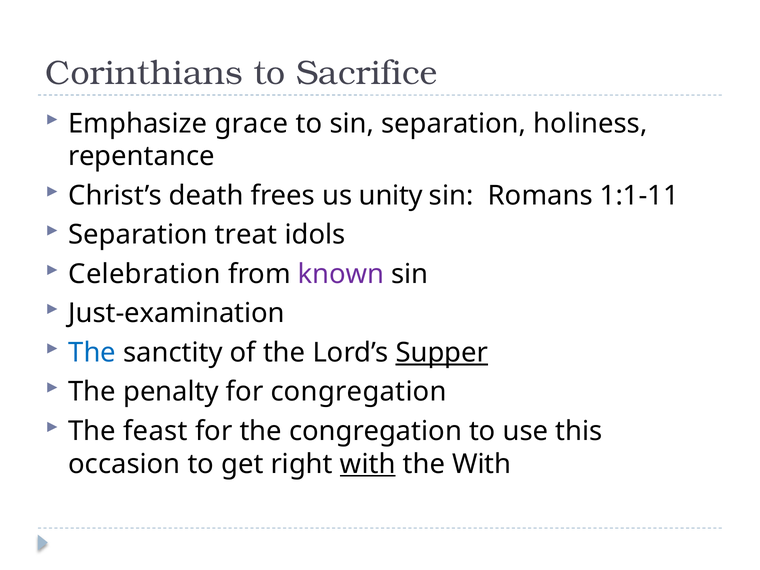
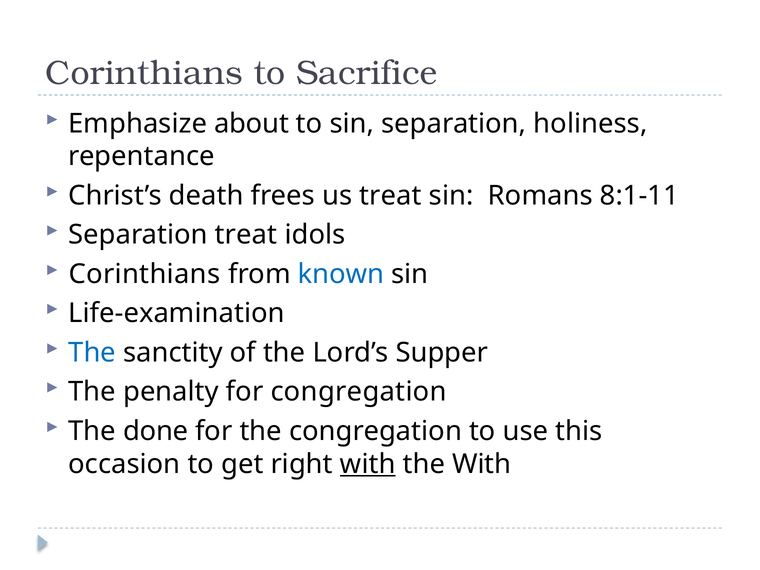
grace: grace -> about
us unity: unity -> treat
1:1-11: 1:1-11 -> 8:1-11
Celebration at (145, 274): Celebration -> Corinthians
known colour: purple -> blue
Just-examination: Just-examination -> Life-examination
Supper underline: present -> none
feast: feast -> done
